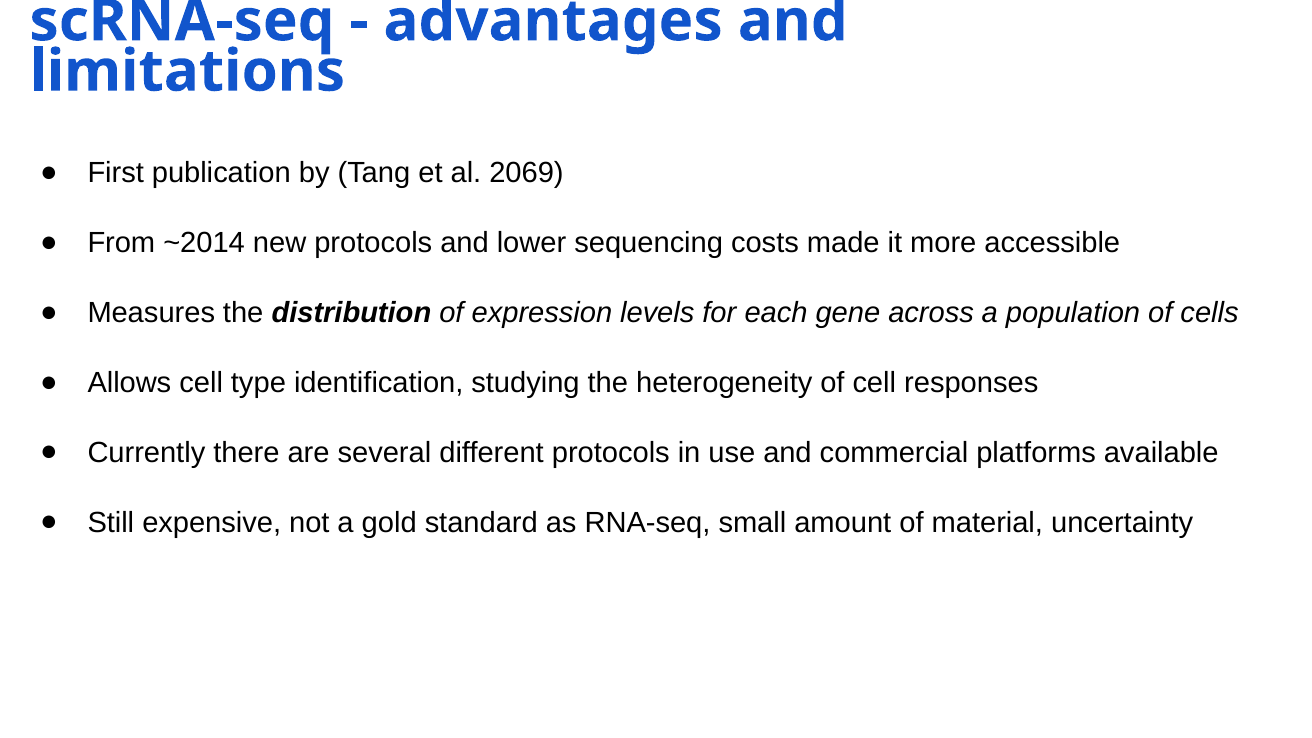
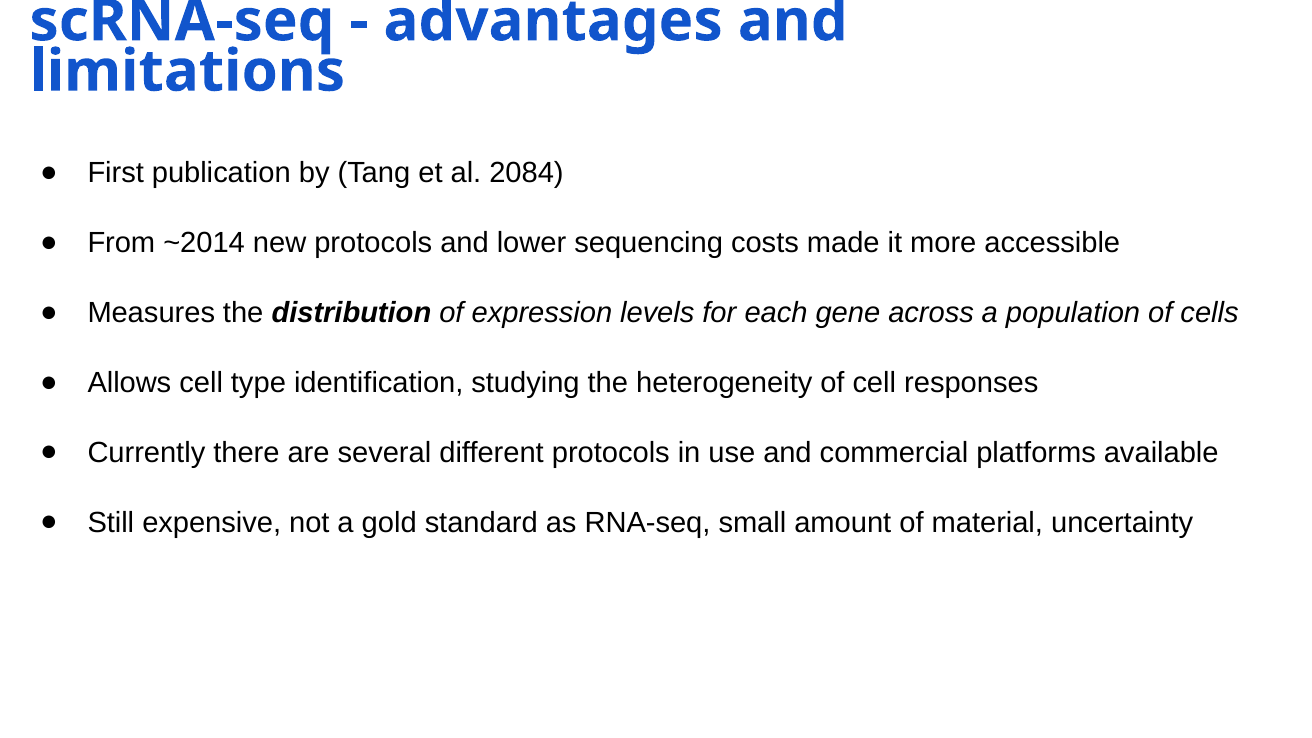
2069: 2069 -> 2084
